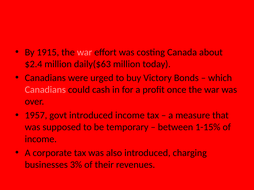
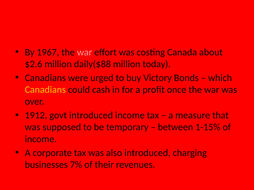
1915: 1915 -> 1967
$2.4: $2.4 -> $2.6
daily($63: daily($63 -> daily($88
Canadians at (45, 90) colour: pink -> yellow
1957: 1957 -> 1912
3%: 3% -> 7%
